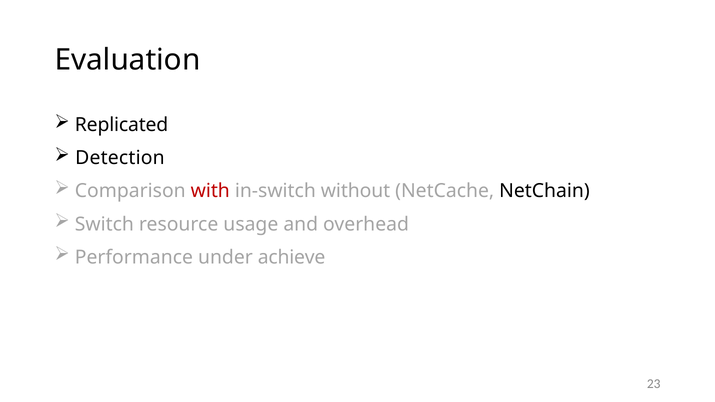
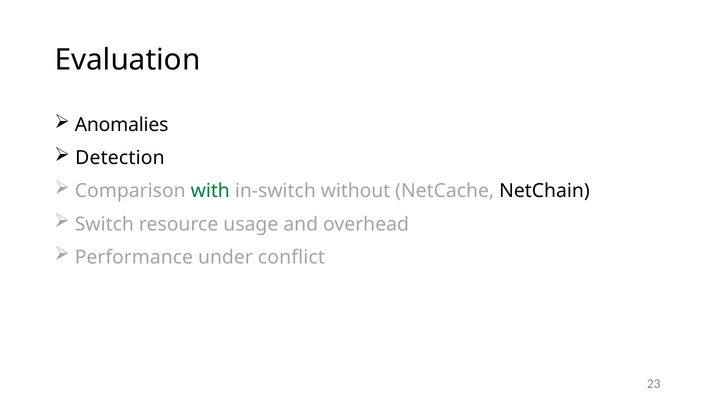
Replicated: Replicated -> Anomalies
with colour: red -> green
achieve: achieve -> conflict
